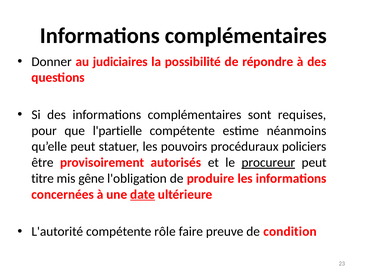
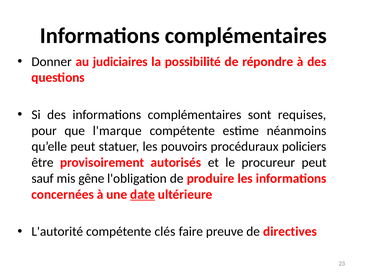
l'partielle: l'partielle -> l'marque
procureur underline: present -> none
titre: titre -> sauf
rôle: rôle -> clés
condition: condition -> directives
